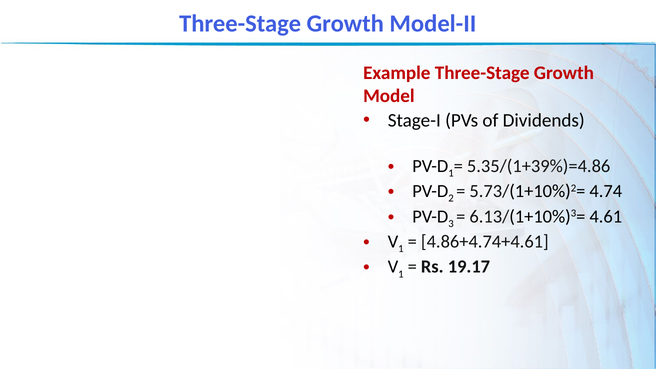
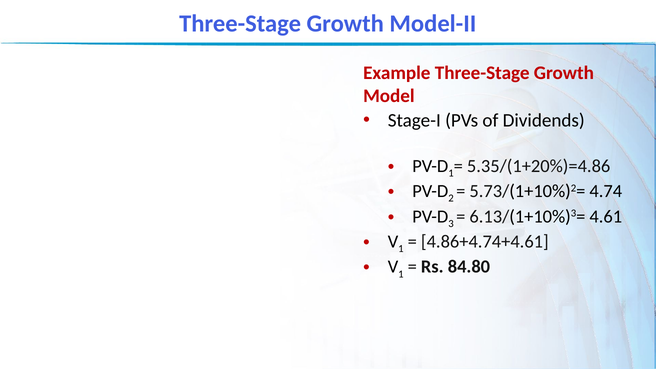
5.35/(1+39%)=4.86: 5.35/(1+39%)=4.86 -> 5.35/(1+20%)=4.86
19.17: 19.17 -> 84.80
